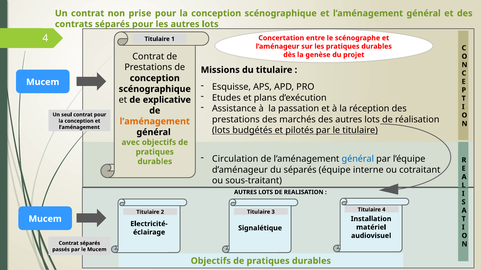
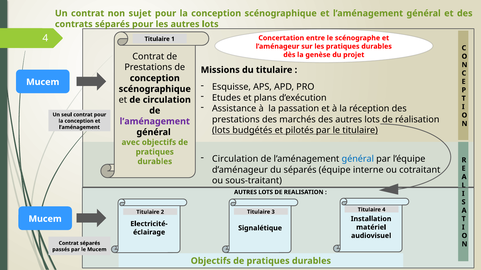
prise: prise -> sujet
de explicative: explicative -> circulation
l’aménagement at (155, 122) colour: orange -> purple
